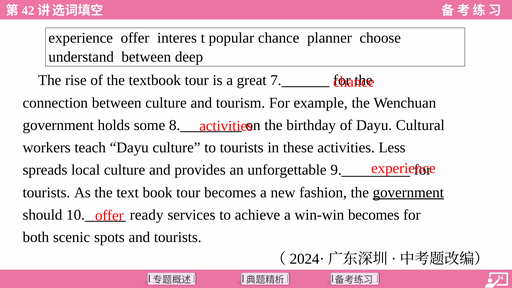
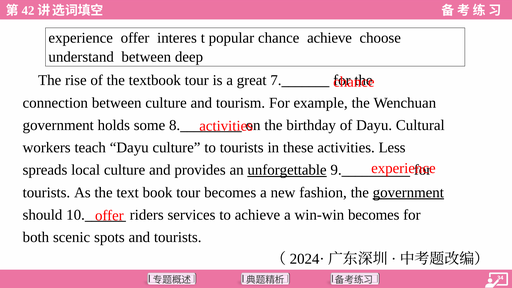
chance planner: planner -> achieve
unforgettable underline: none -> present
ready: ready -> riders
